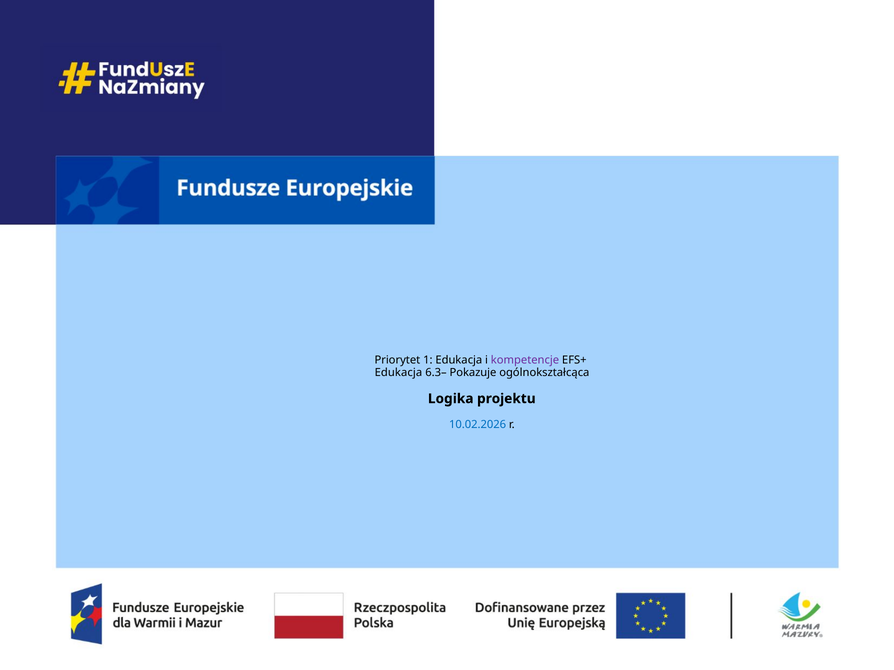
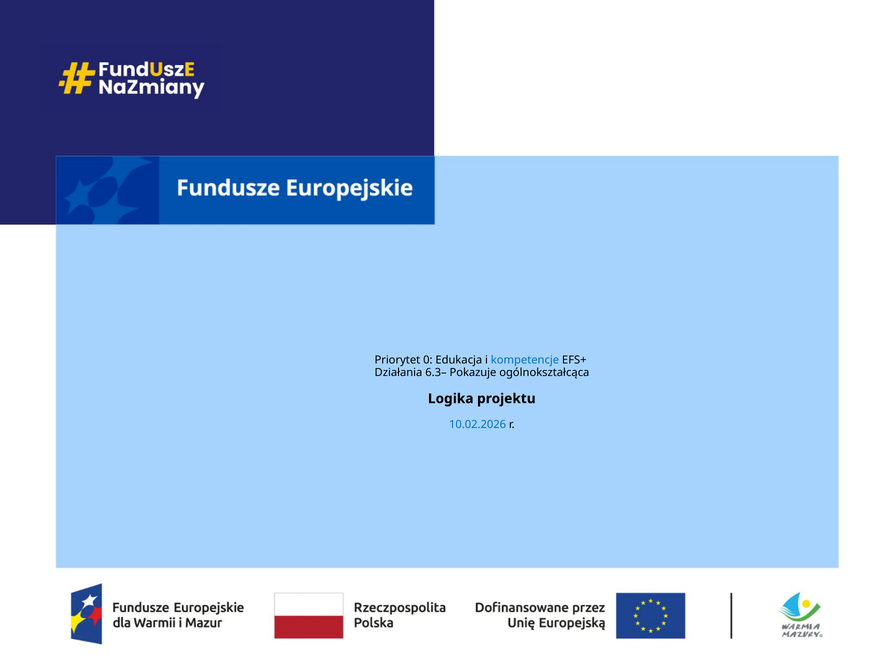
1: 1 -> 0
kompetencje colour: purple -> blue
Edukacja at (398, 373): Edukacja -> Działania
